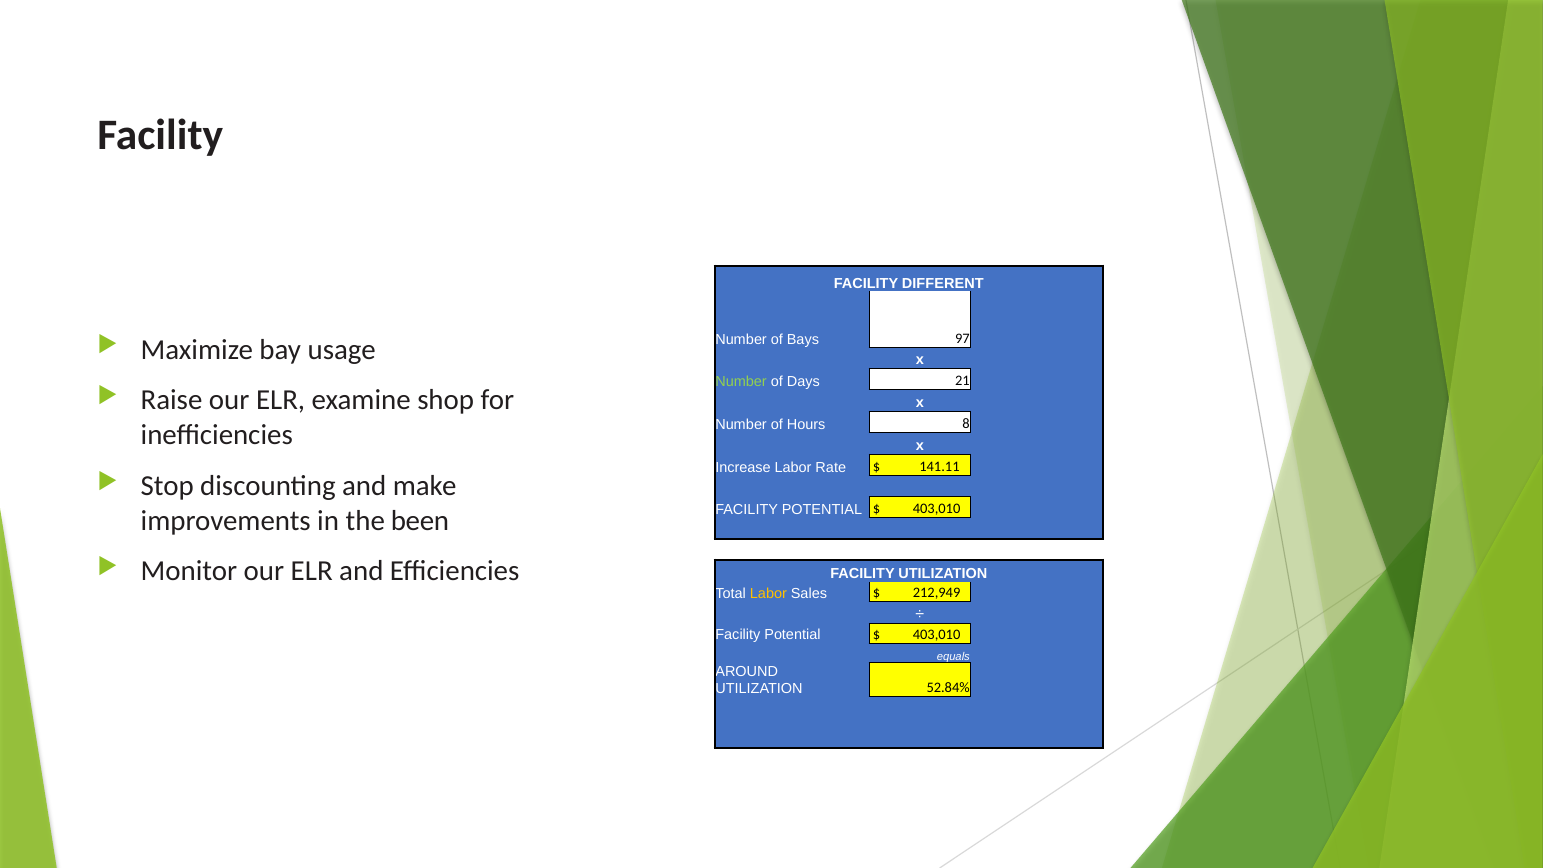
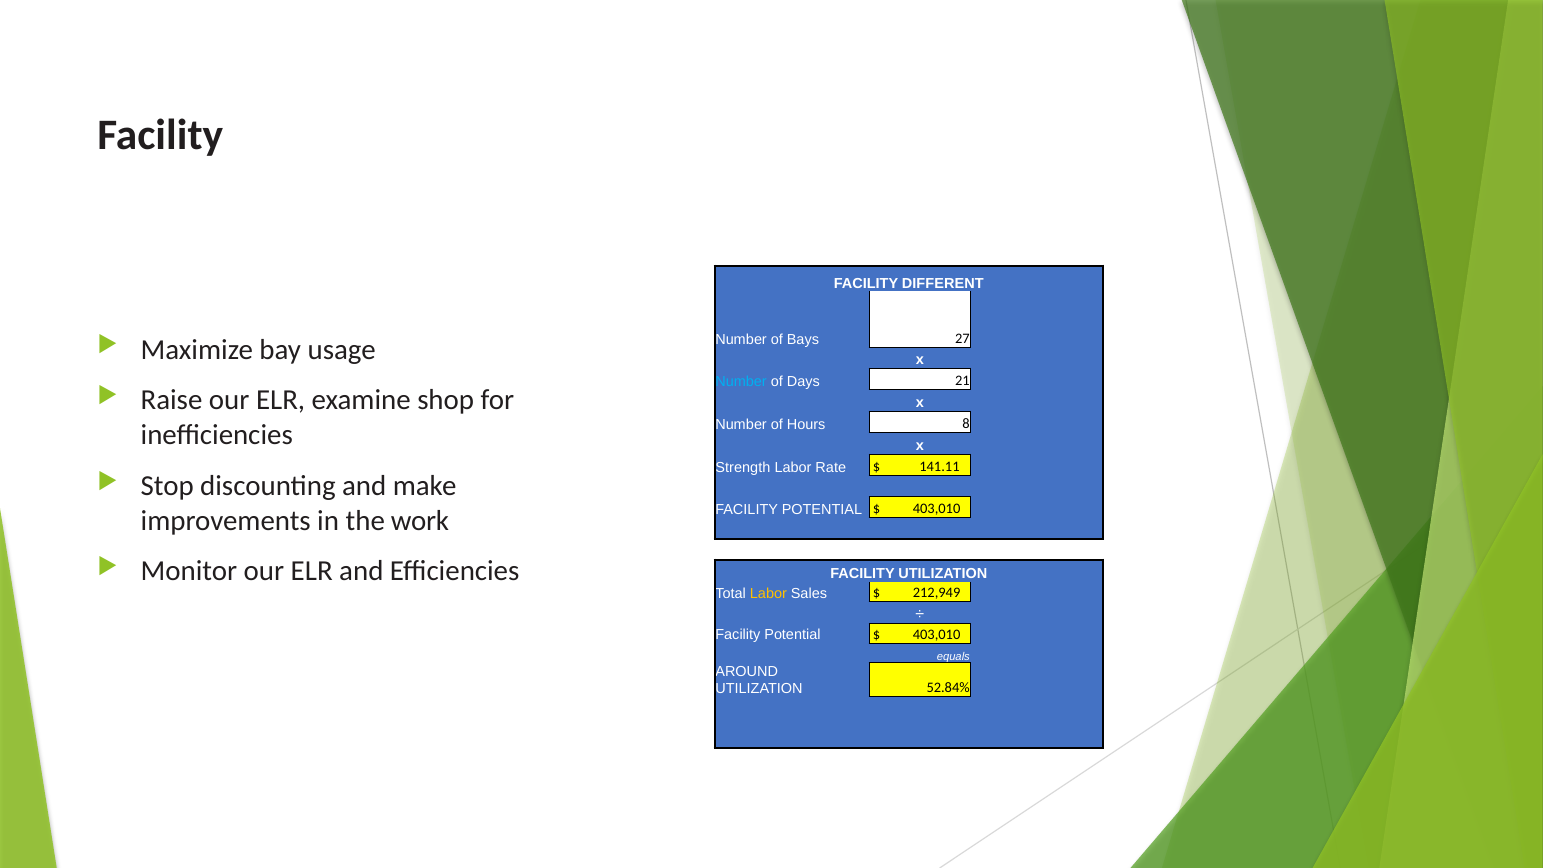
97: 97 -> 27
Number at (741, 382) colour: light green -> light blue
Increase: Increase -> Strength
been: been -> work
